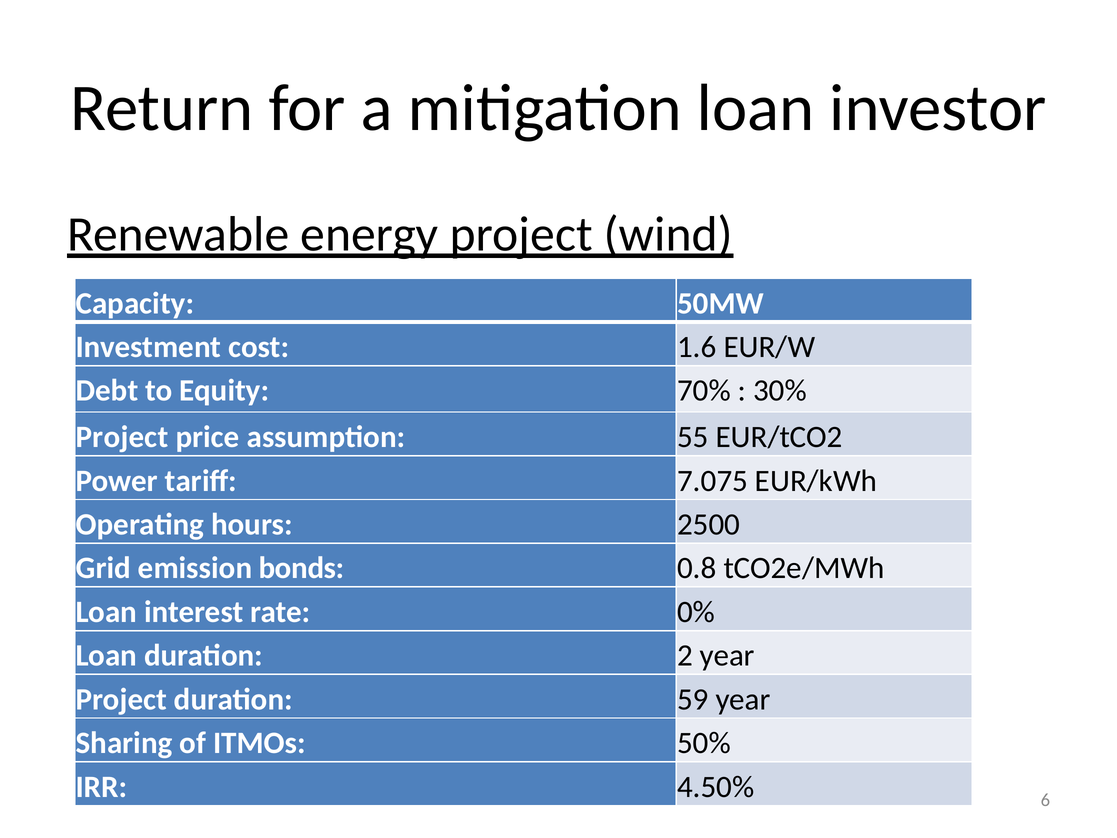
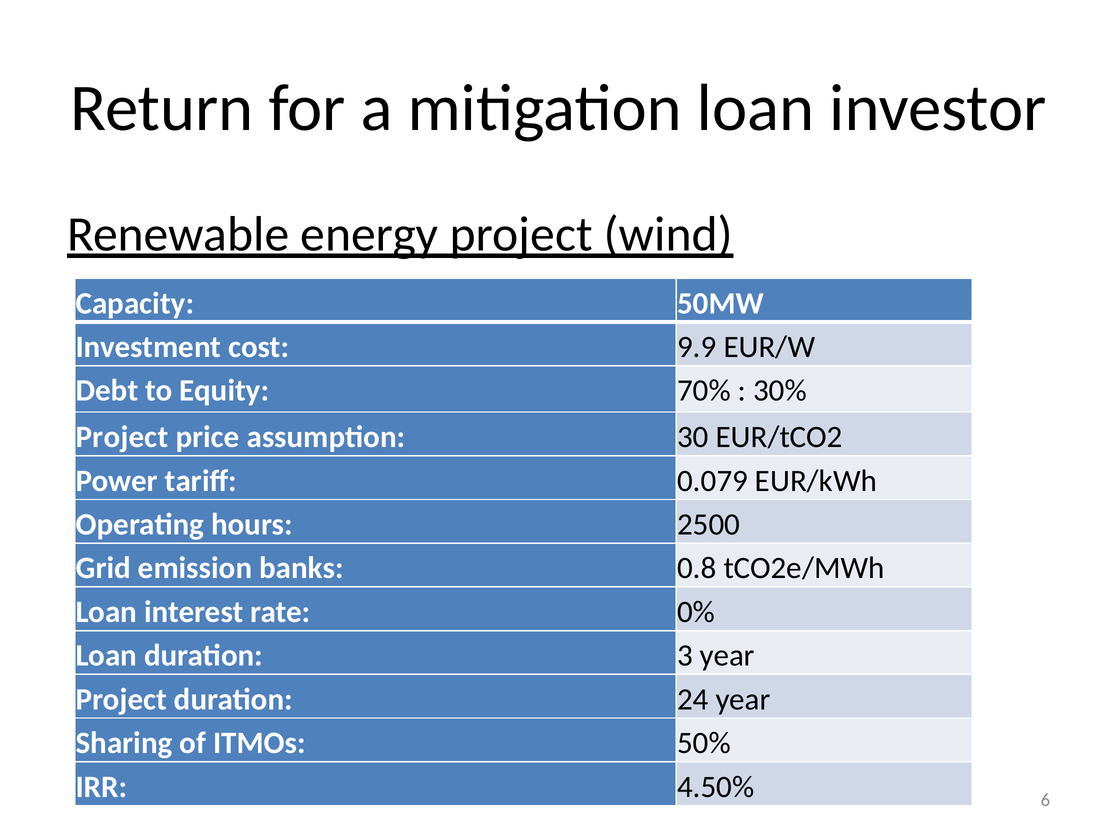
1.6: 1.6 -> 9.9
55: 55 -> 30
7.075: 7.075 -> 0.079
bonds: bonds -> banks
2: 2 -> 3
59: 59 -> 24
